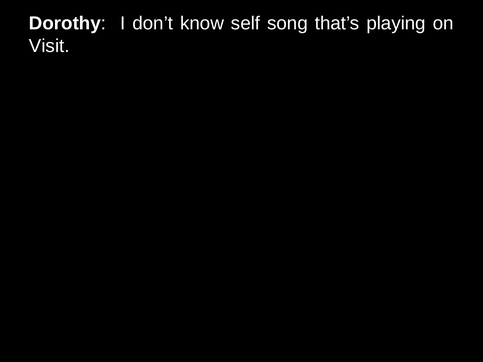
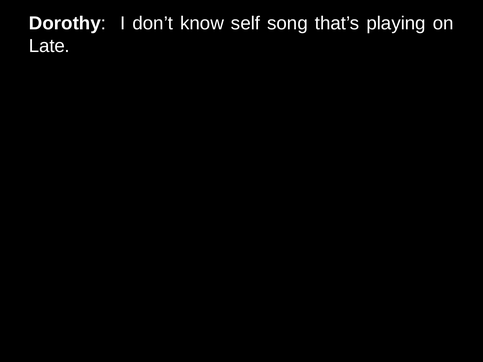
Visit: Visit -> Late
